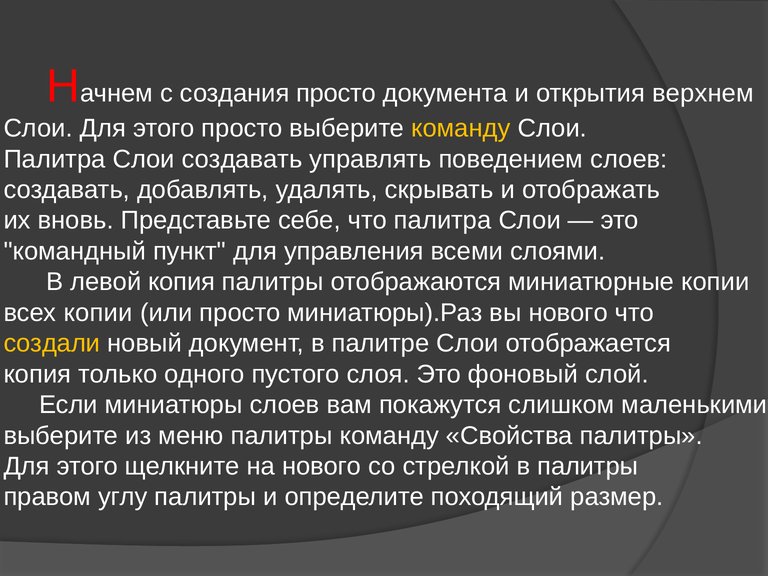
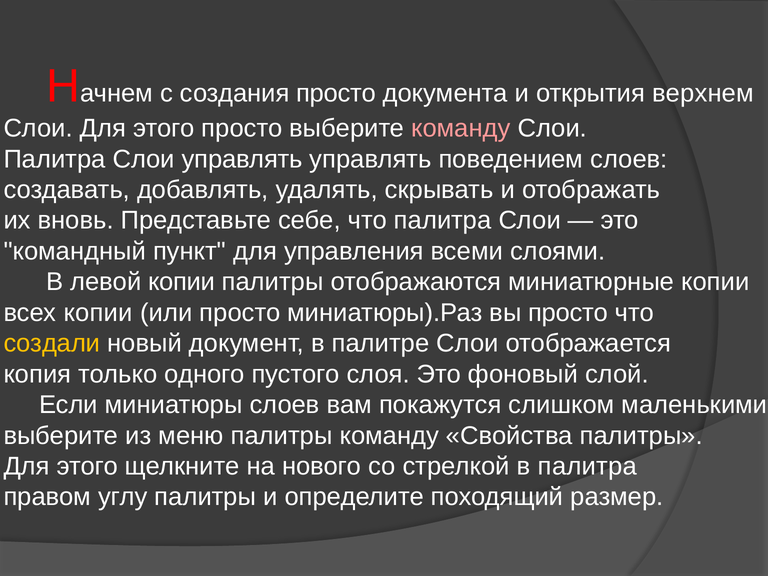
команду at (461, 128) colour: yellow -> pink
Слои создавать: создавать -> управлять
левой копия: копия -> копии
вы нового: нового -> просто
в палитры: палитры -> палитра
